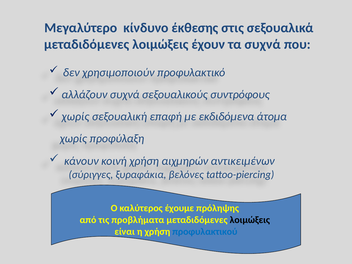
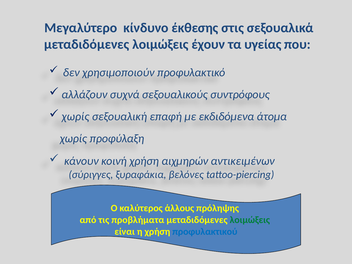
τα συχνά: συχνά -> υγείας
έχουμε: έχουμε -> άλλους
λοιμώξεις at (250, 220) colour: black -> green
